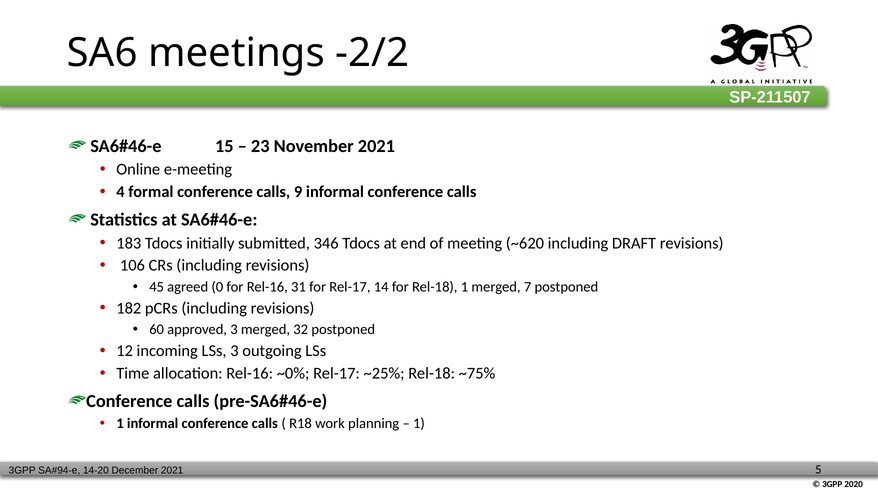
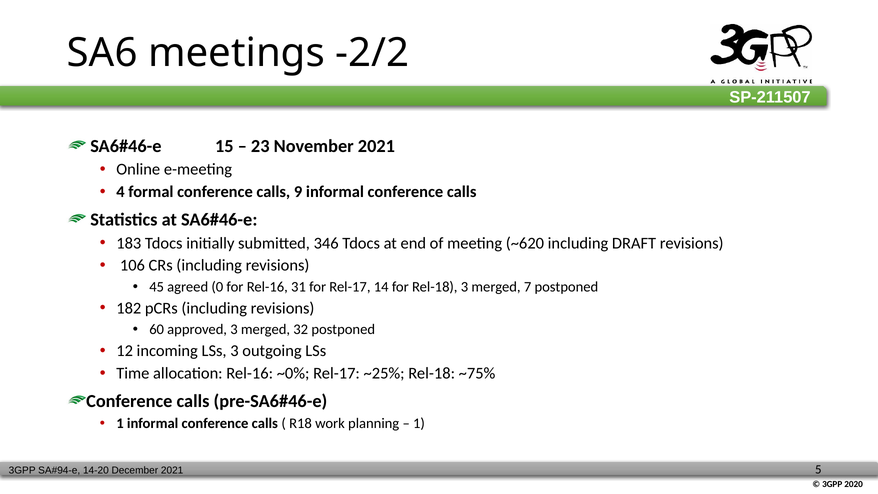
Rel-18 1: 1 -> 3
